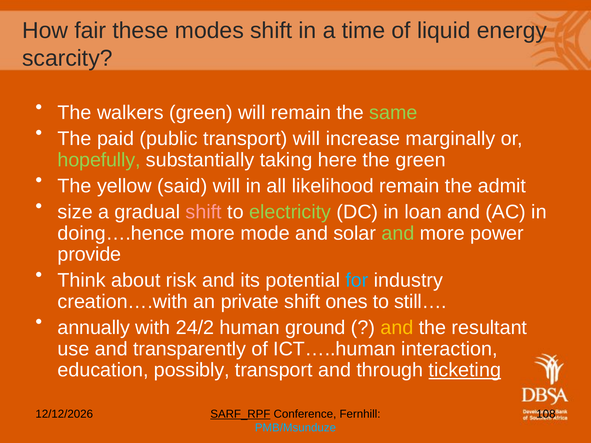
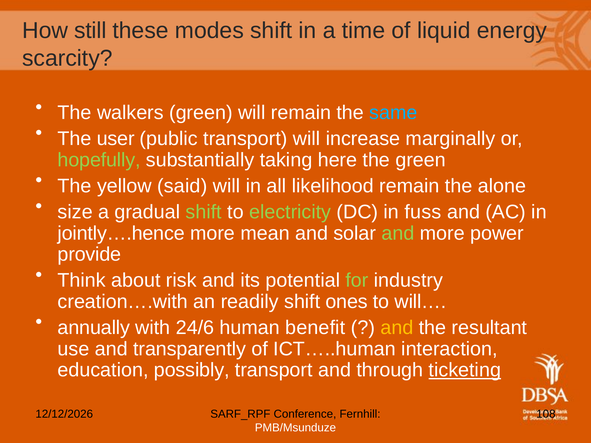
fair: fair -> still
same colour: light green -> light blue
paid: paid -> user
admit: admit -> alone
shift at (204, 212) colour: pink -> light green
loan: loan -> fuss
doing….hence: doing….hence -> jointly….hence
mode: mode -> mean
for colour: light blue -> light green
private: private -> readily
still…: still… -> will…
24/2: 24/2 -> 24/6
ground: ground -> benefit
SARF_RPF underline: present -> none
PMB/Msunduze colour: light blue -> white
